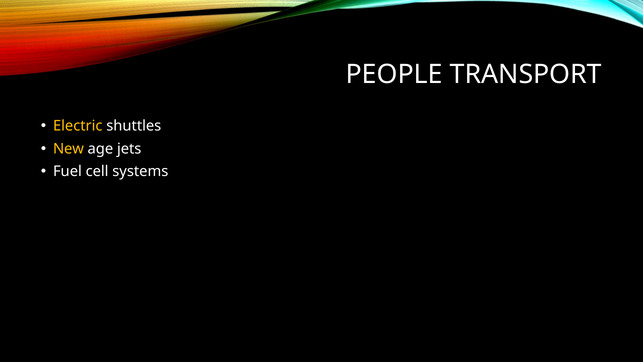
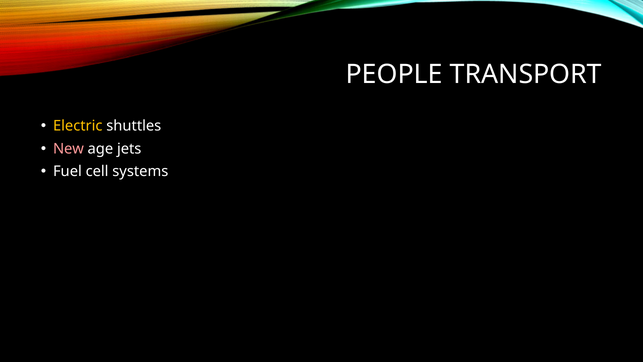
New colour: yellow -> pink
